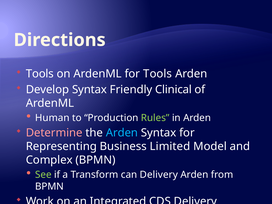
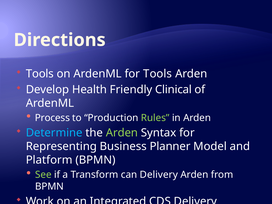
Develop Syntax: Syntax -> Health
Human: Human -> Process
Determine colour: pink -> light blue
Arden at (122, 133) colour: light blue -> light green
Limited: Limited -> Planner
Complex at (49, 160): Complex -> Platform
